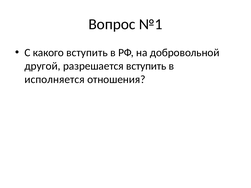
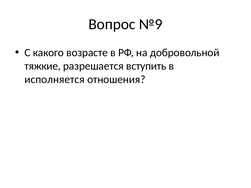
№1: №1 -> №9
какого вступить: вступить -> возрасте
другой: другой -> тяжкие
